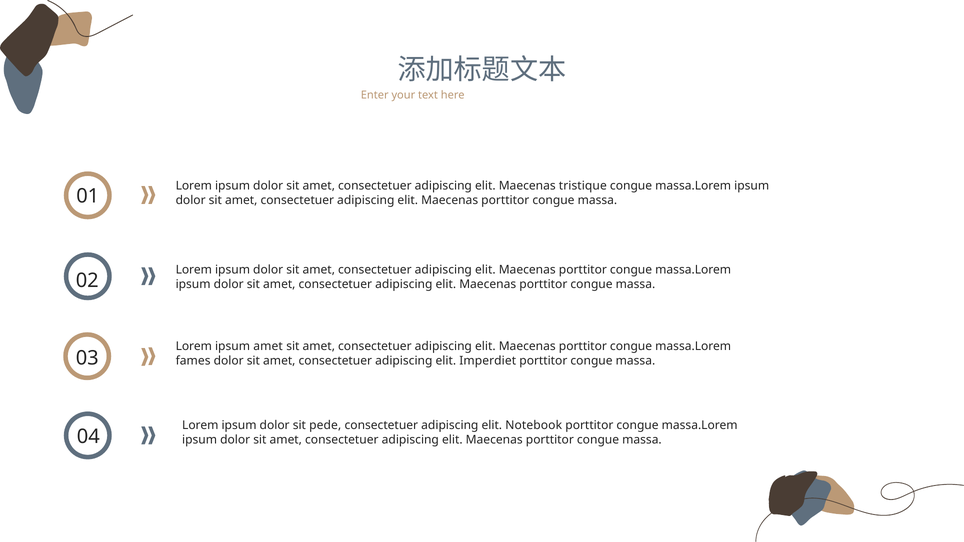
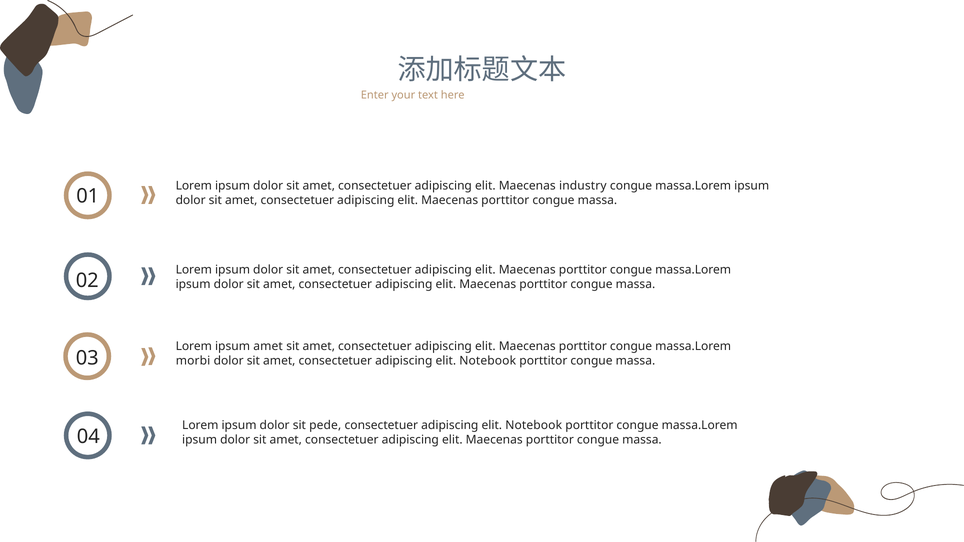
tristique: tristique -> industry
fames: fames -> morbi
Imperdiet at (488, 361): Imperdiet -> Notebook
